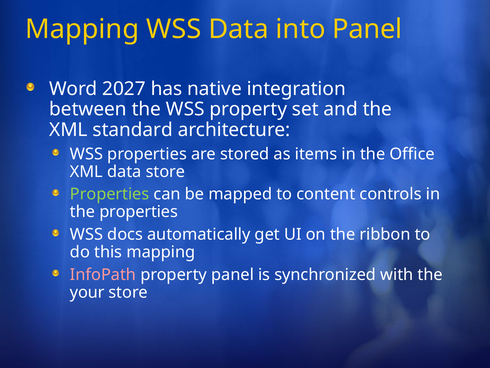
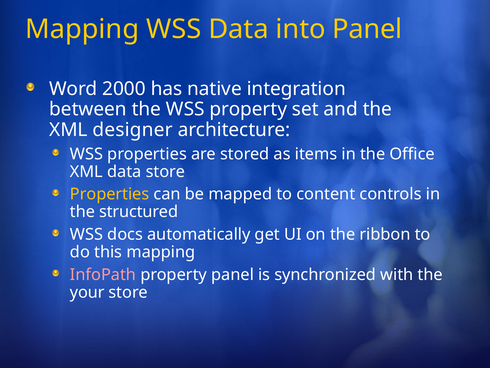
2027: 2027 -> 2000
standard: standard -> designer
Properties at (110, 194) colour: light green -> yellow
the properties: properties -> structured
